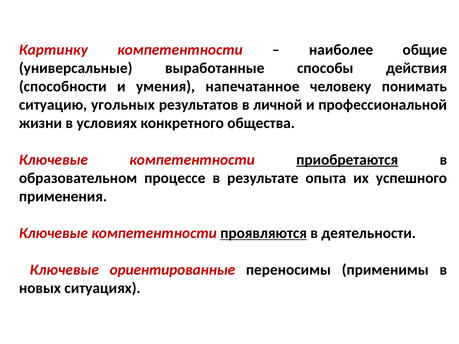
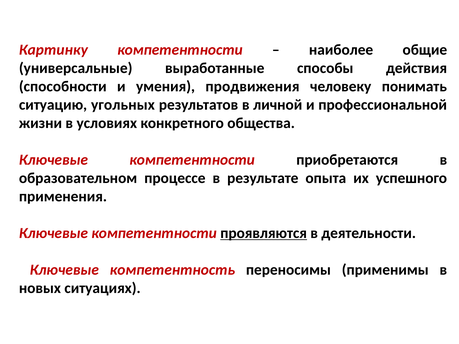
напечатанное: напечатанное -> продвижения
приобретаются underline: present -> none
ориентированные: ориентированные -> компетентность
